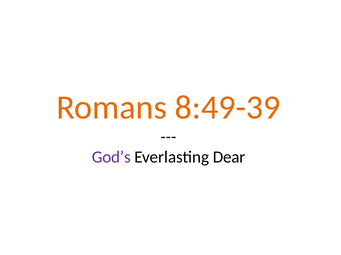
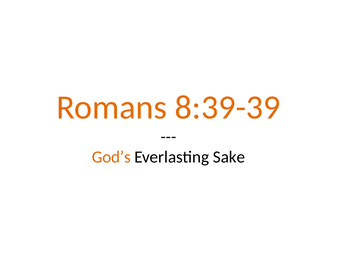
8:49-39: 8:49-39 -> 8:39-39
God’s colour: purple -> orange
Dear: Dear -> Sake
